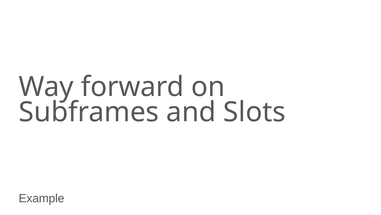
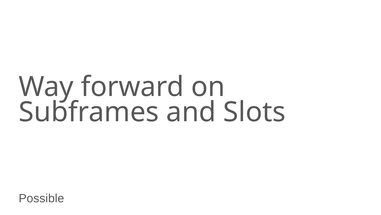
Example: Example -> Possible
